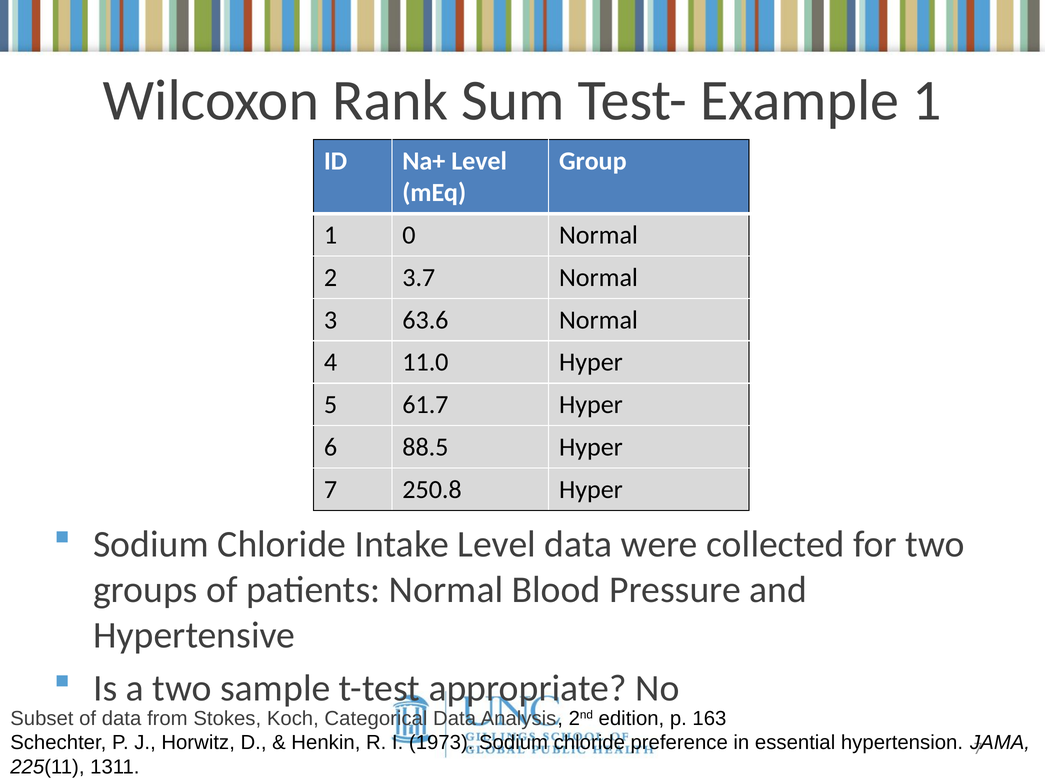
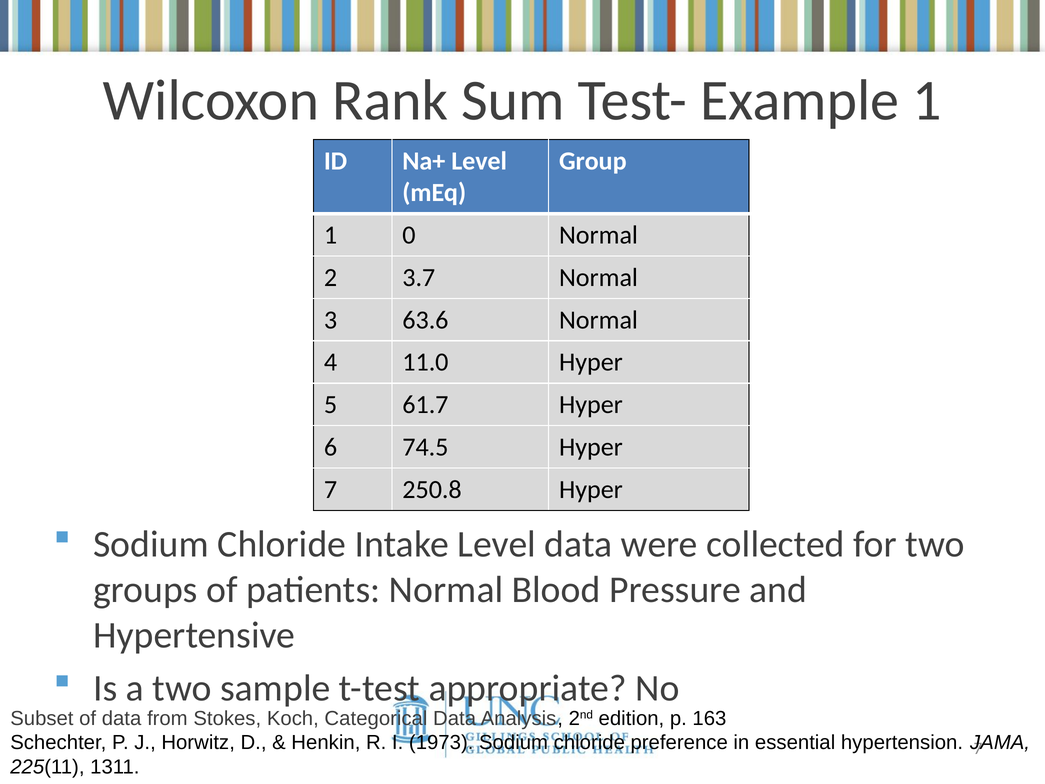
88.5: 88.5 -> 74.5
